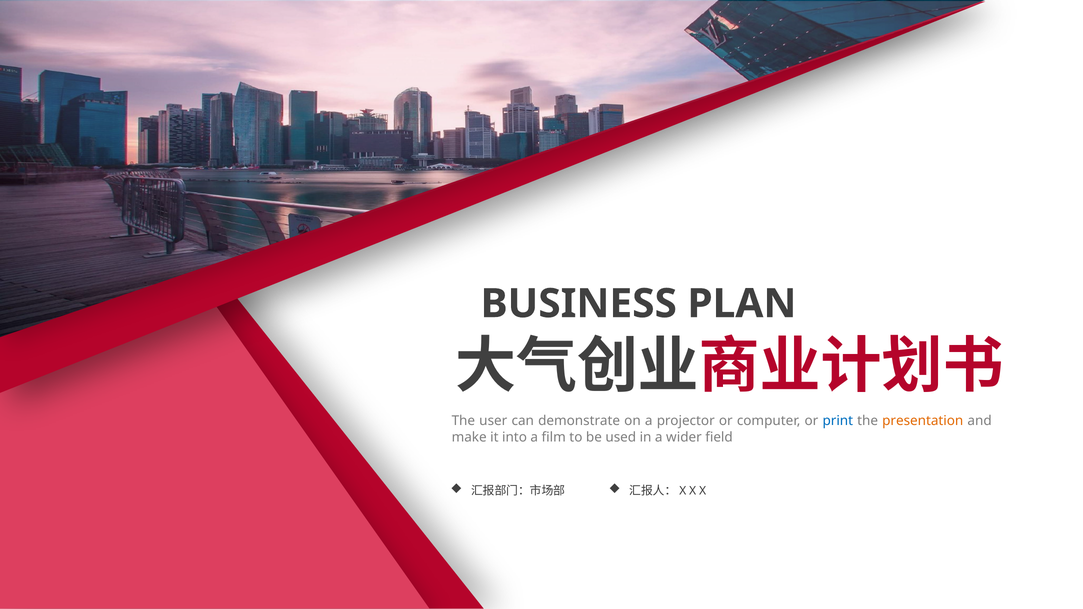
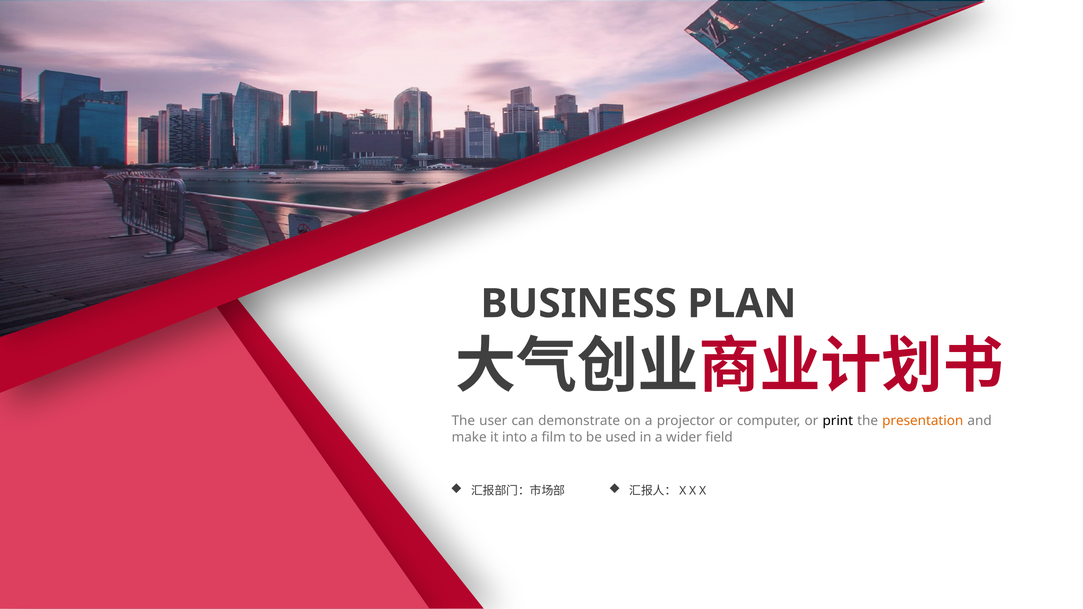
print colour: blue -> black
